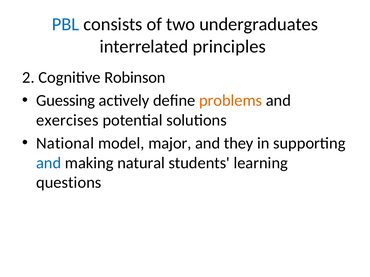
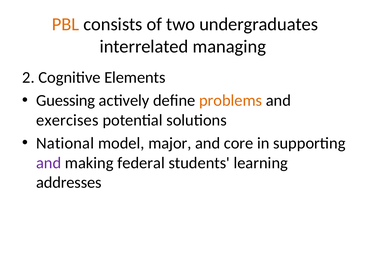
PBL colour: blue -> orange
principles: principles -> managing
Robinson: Robinson -> Elements
they: they -> core
and at (49, 163) colour: blue -> purple
natural: natural -> federal
questions: questions -> addresses
